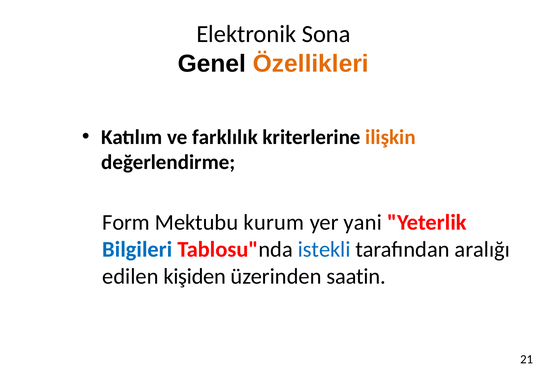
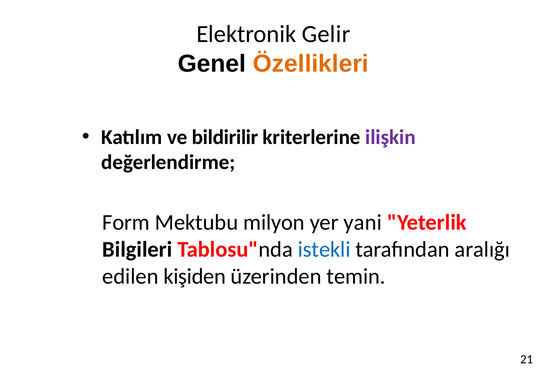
Sona: Sona -> Gelir
farklılık: farklılık -> bildirilir
ilişkin colour: orange -> purple
kurum: kurum -> milyon
Bilgileri colour: blue -> black
saatin: saatin -> temin
